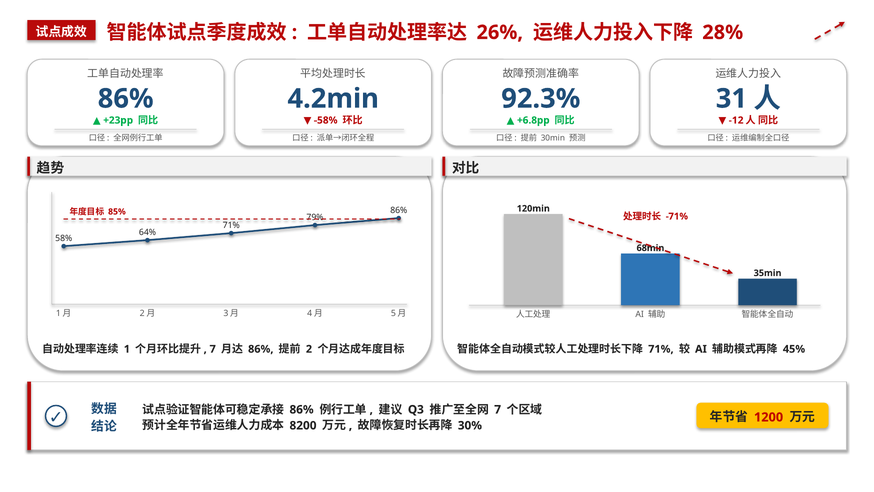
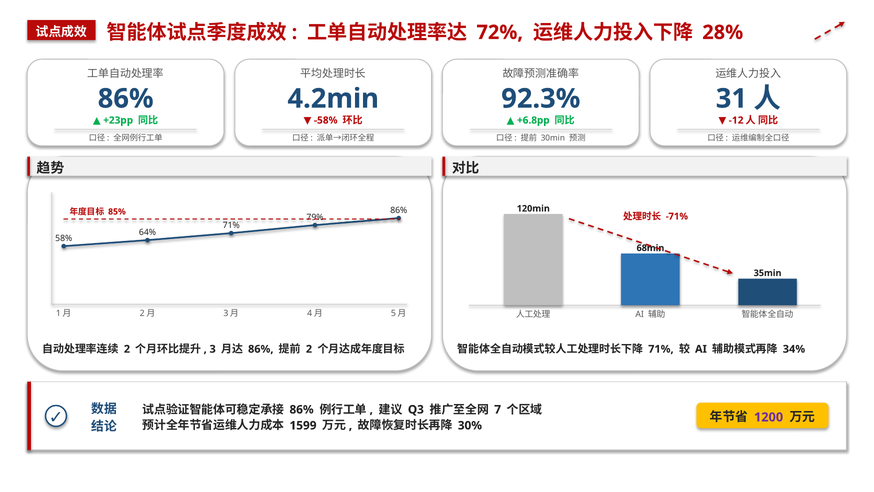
26%: 26% -> 72%
1 at (127, 349): 1 -> 2
7 at (213, 349): 7 -> 3
45%: 45% -> 34%
1200 colour: red -> purple
8200: 8200 -> 1599
